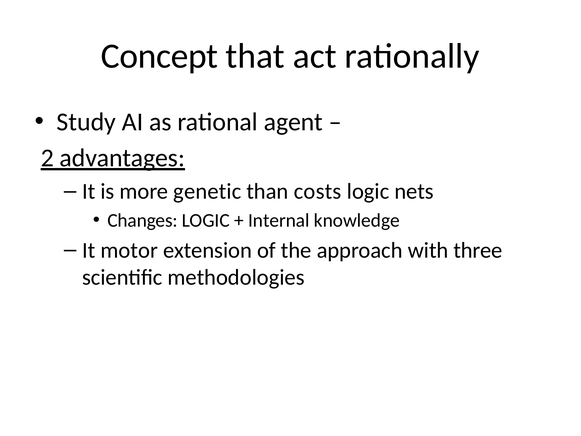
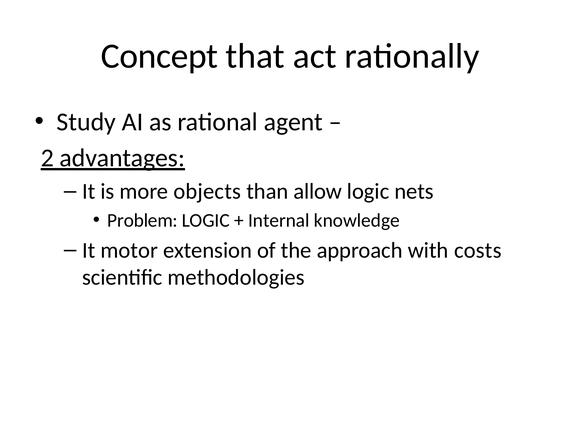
genetic: genetic -> objects
costs: costs -> allow
Changes: Changes -> Problem
three: three -> costs
